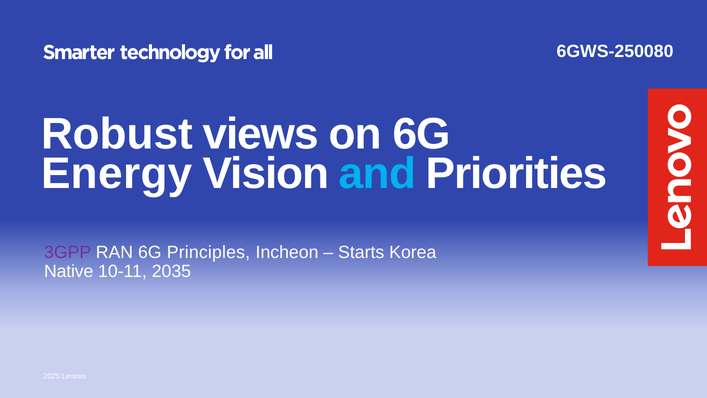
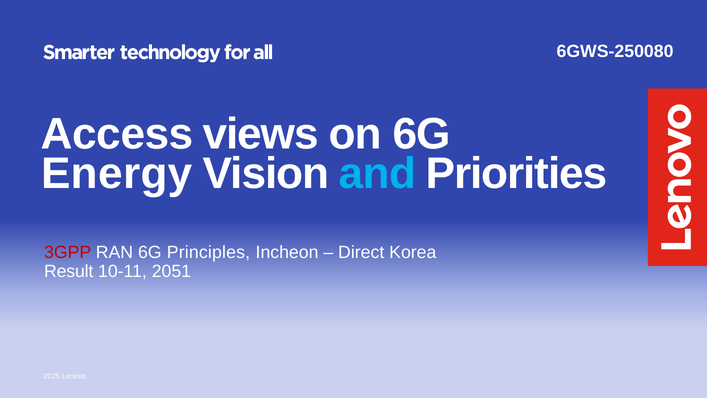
Robust: Robust -> Access
3GPP colour: purple -> red
Starts: Starts -> Direct
Native: Native -> Result
2035: 2035 -> 2051
